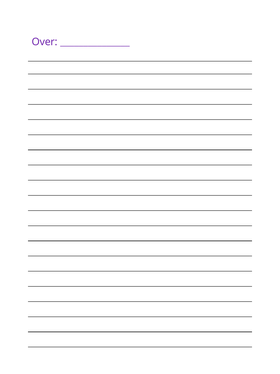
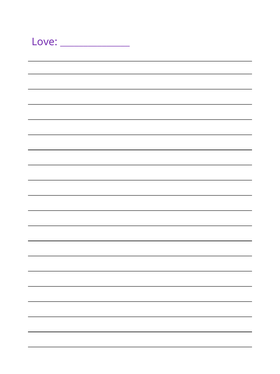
Over: Over -> Love
